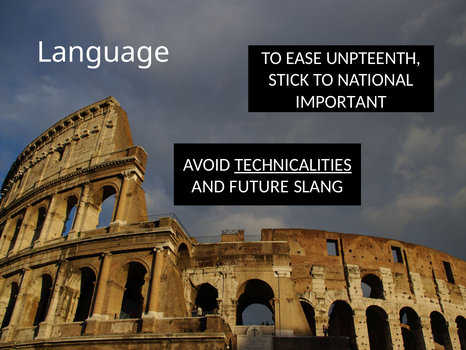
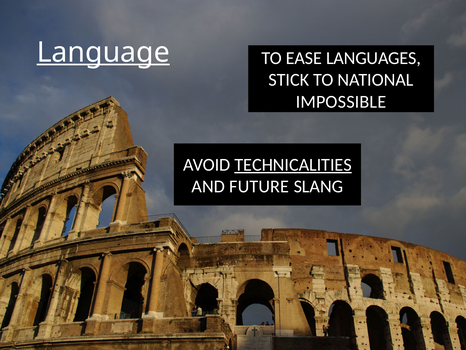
Language underline: none -> present
UNPTEENTH: UNPTEENTH -> LANGUAGES
IMPORTANT: IMPORTANT -> IMPOSSIBLE
